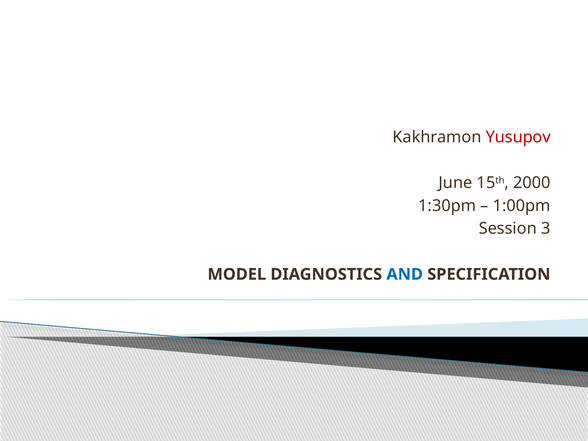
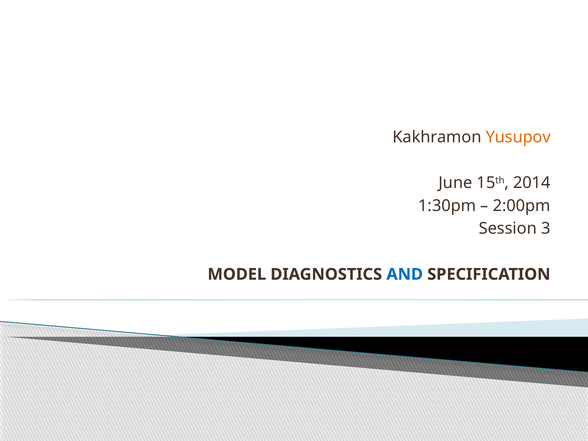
Yusupov colour: red -> orange
2000: 2000 -> 2014
1:00pm: 1:00pm -> 2:00pm
